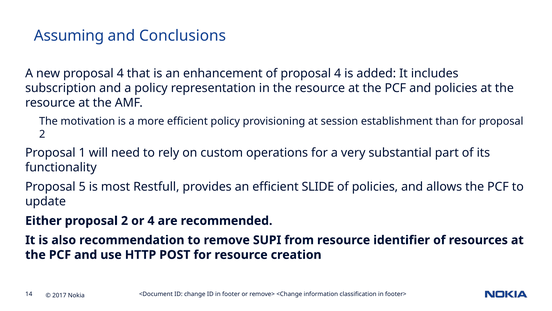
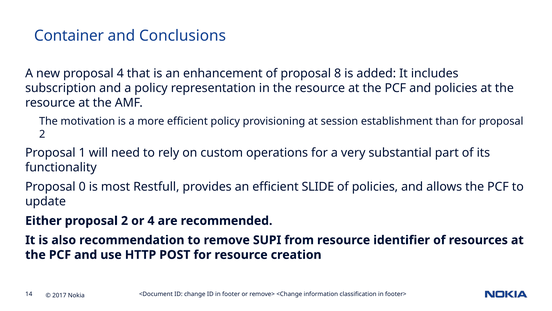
Assuming: Assuming -> Container
of proposal 4: 4 -> 8
5: 5 -> 0
